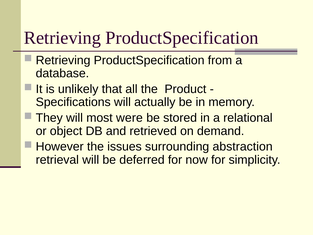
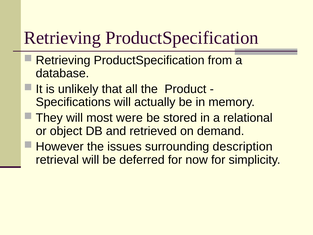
abstraction: abstraction -> description
